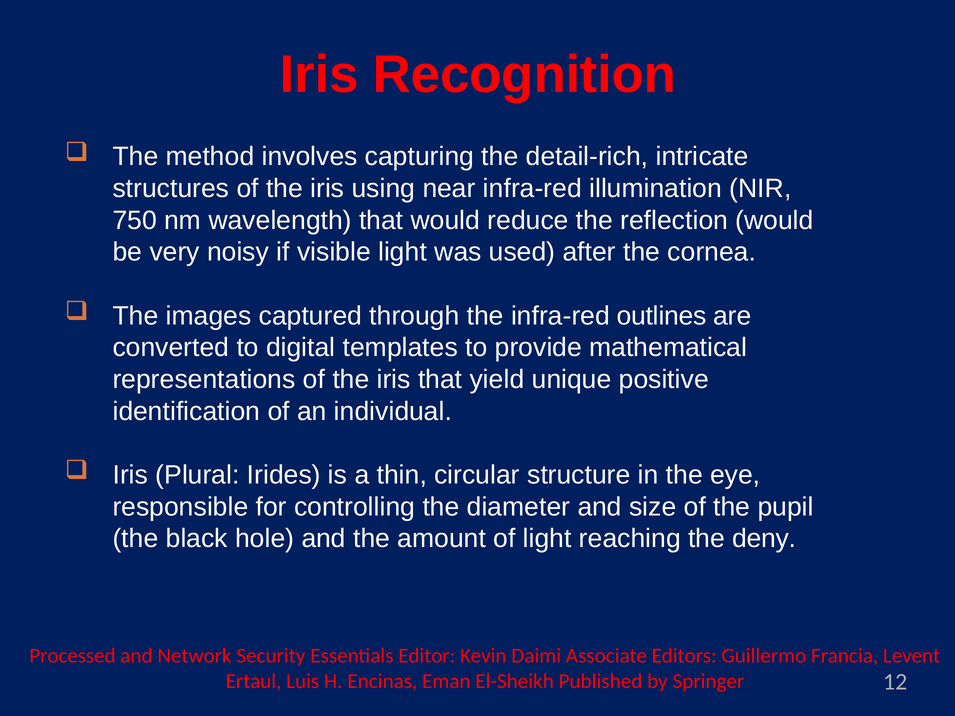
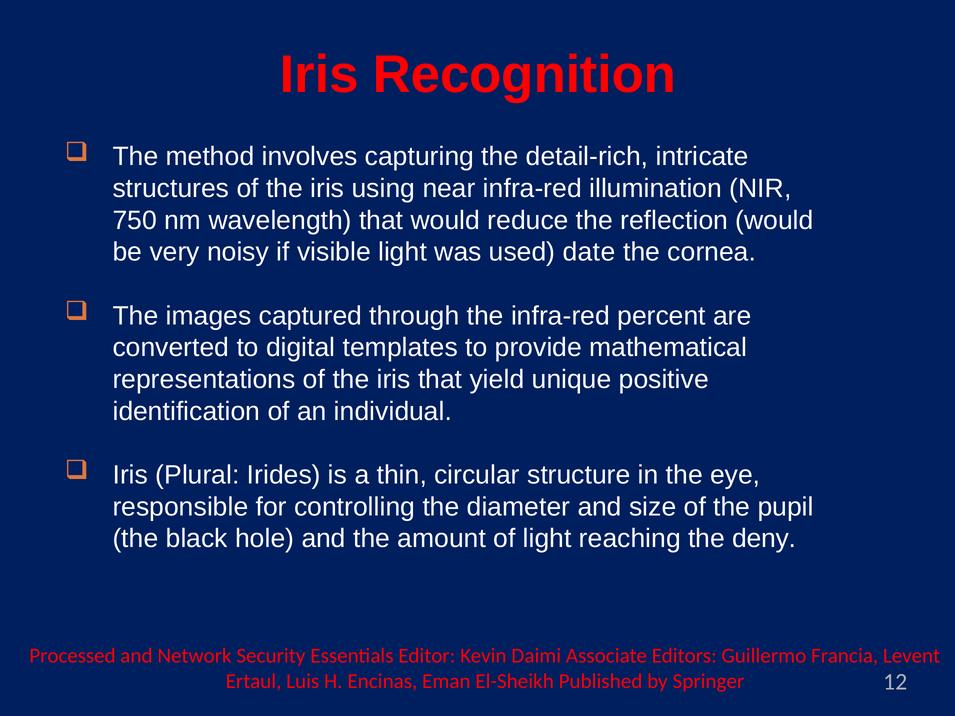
after: after -> date
outlines: outlines -> percent
